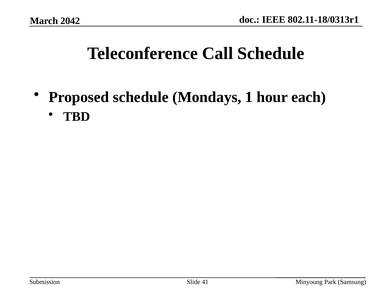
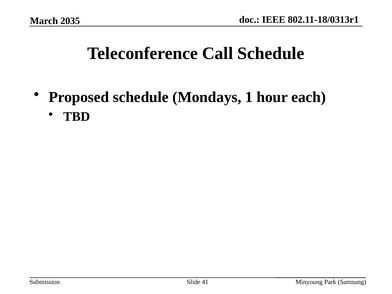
2042: 2042 -> 2035
